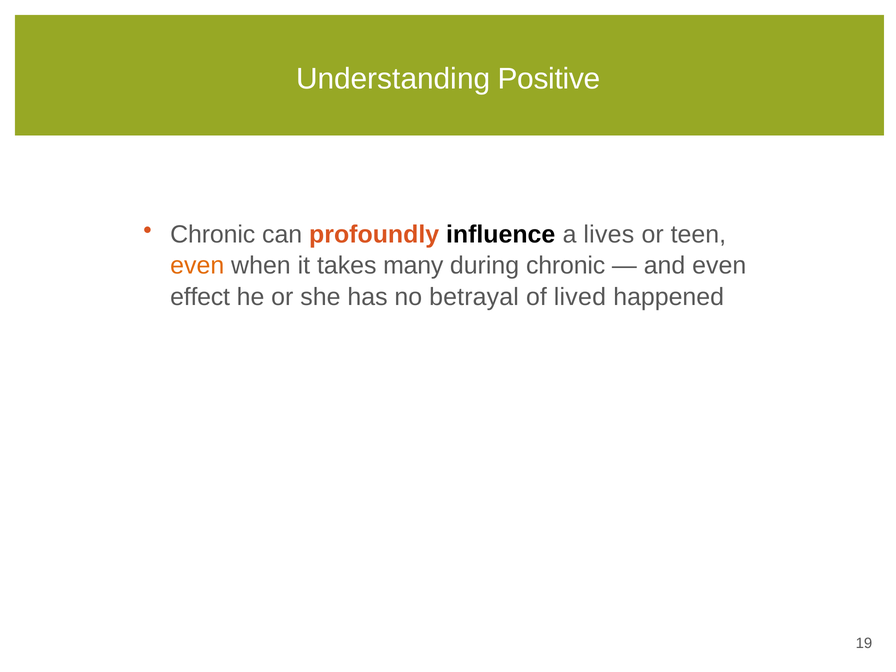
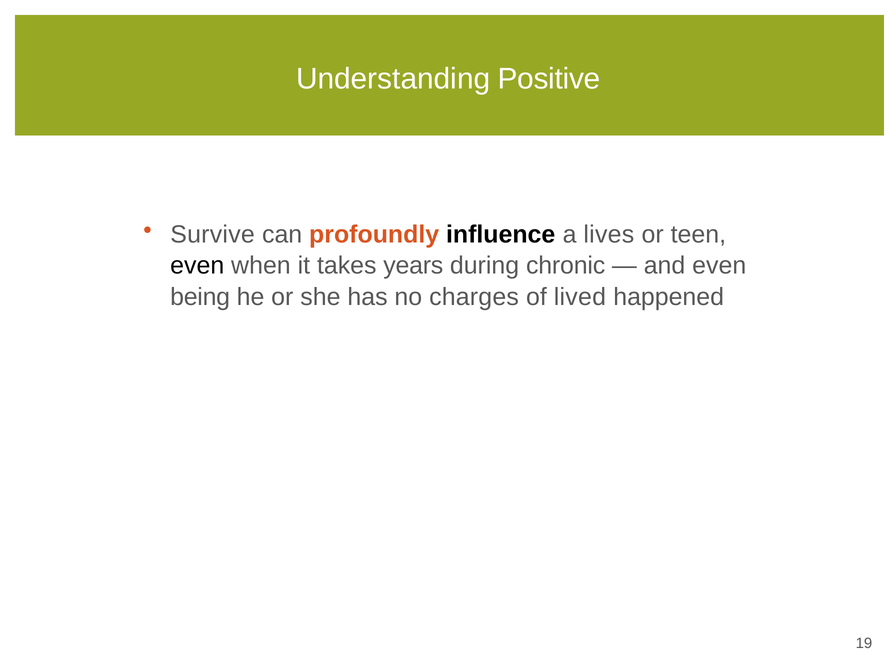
Chronic at (213, 235): Chronic -> Survive
even at (197, 266) colour: orange -> black
many: many -> years
effect: effect -> being
betrayal: betrayal -> charges
